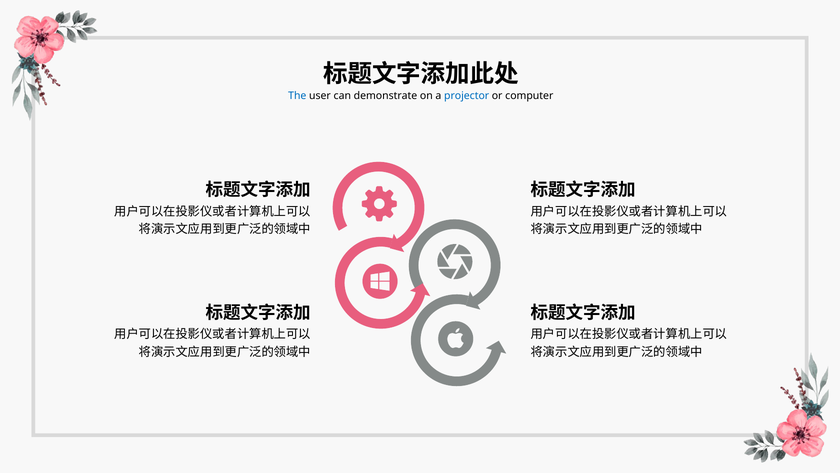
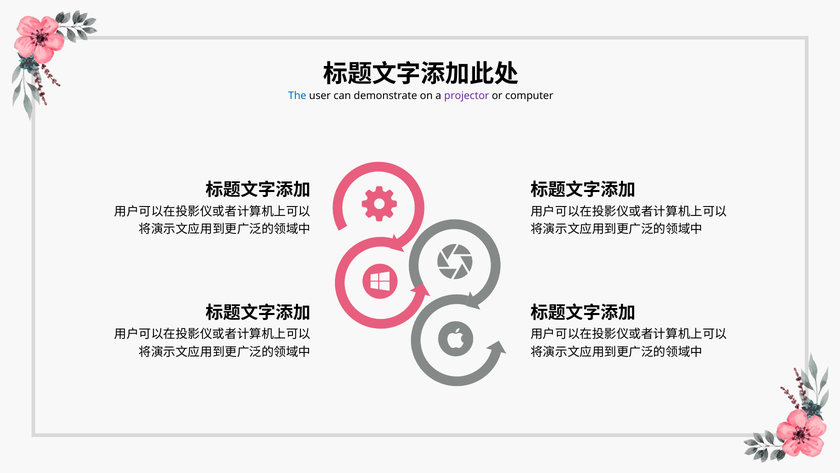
projector colour: blue -> purple
